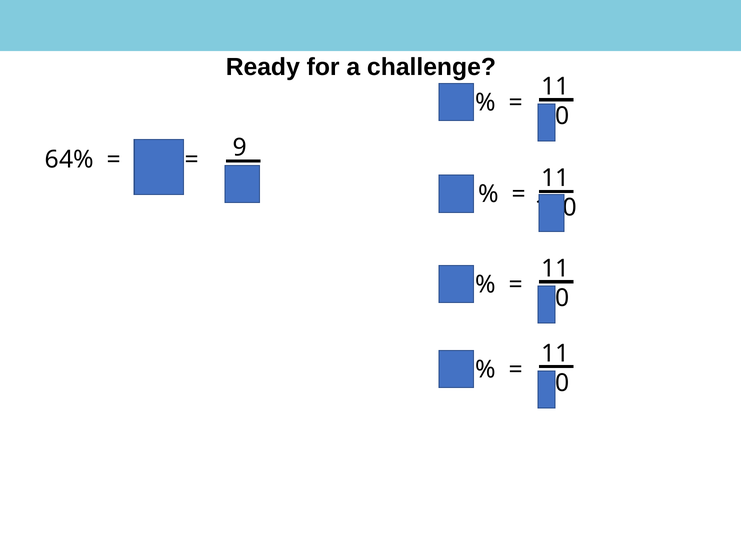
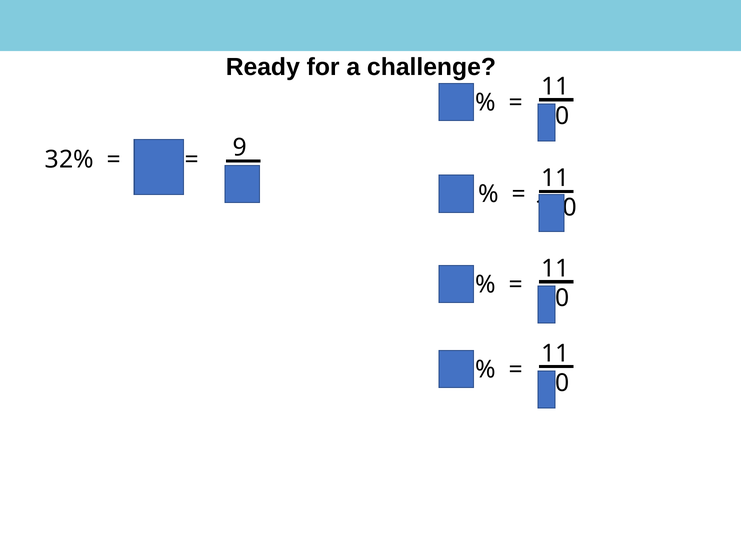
64%: 64% -> 32%
